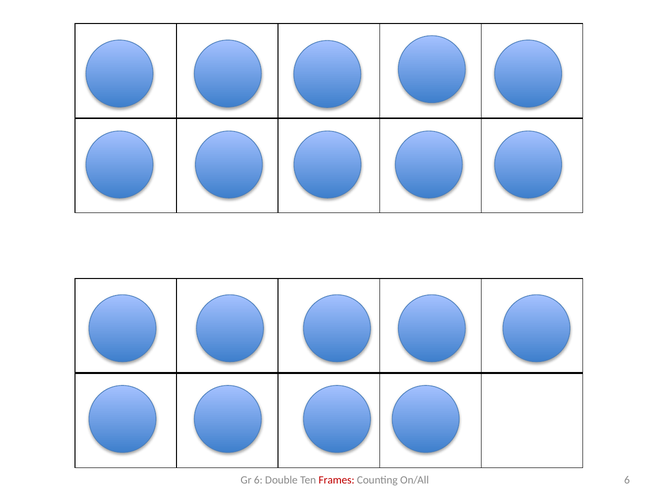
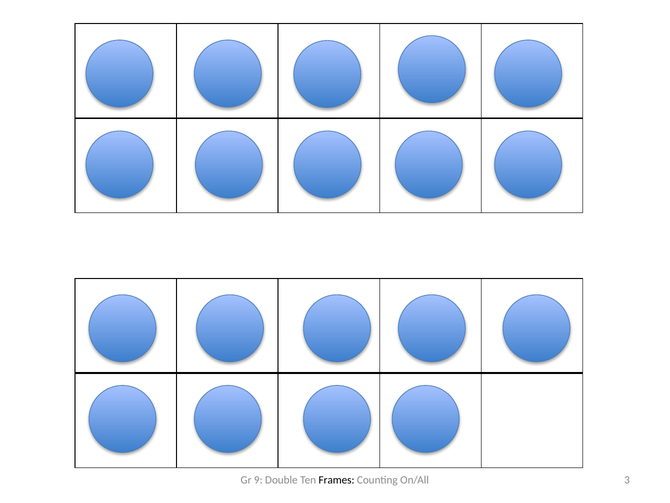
Gr 6: 6 -> 9
Frames colour: red -> black
On/All 6: 6 -> 3
